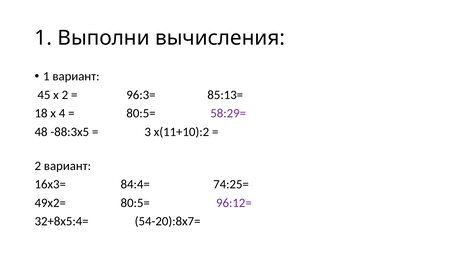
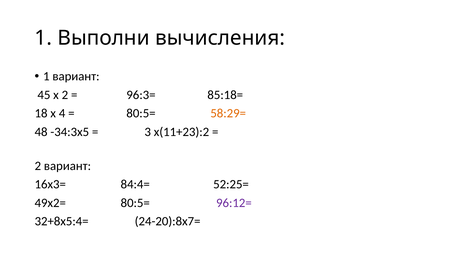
85:13=: 85:13= -> 85:18=
58:29= colour: purple -> orange
-88:3х5: -88:3х5 -> -34:3х5
х(11+10):2: х(11+10):2 -> х(11+23):2
74:25=: 74:25= -> 52:25=
54-20):8х7=: 54-20):8х7= -> 24-20):8х7=
